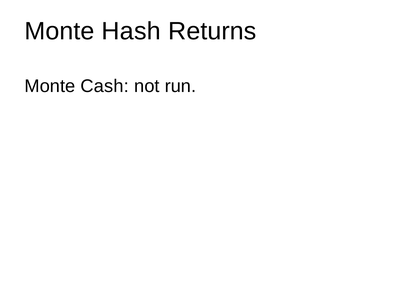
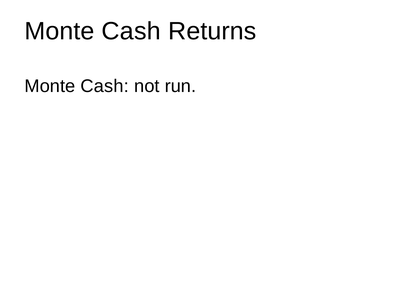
Hash at (131, 31): Hash -> Cash
